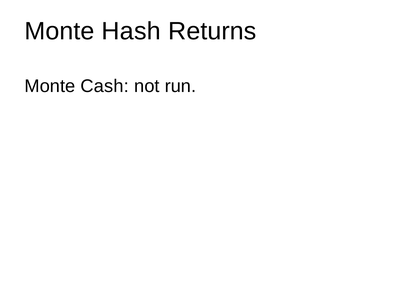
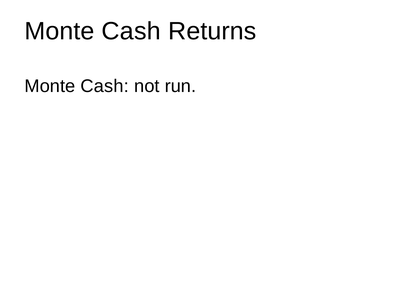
Hash at (131, 31): Hash -> Cash
